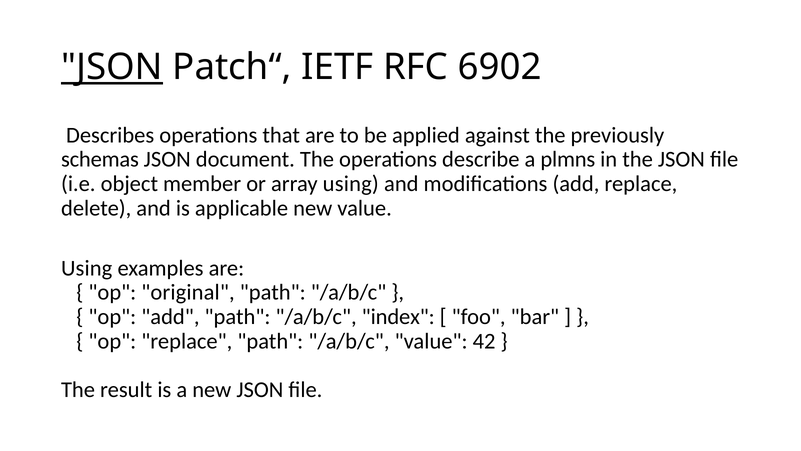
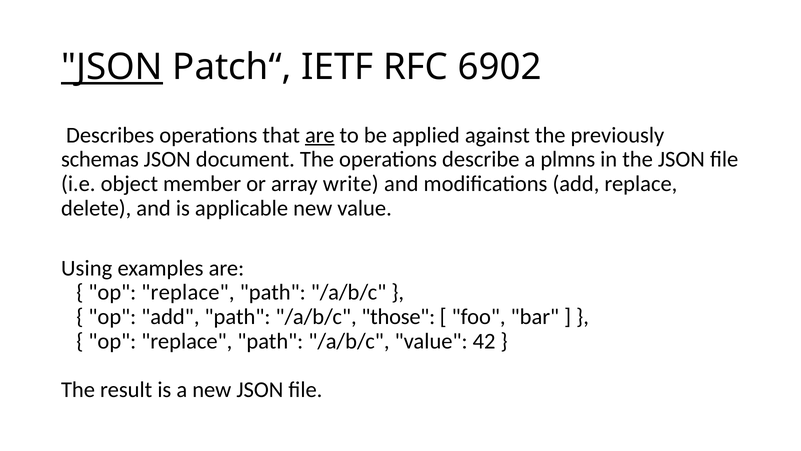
are at (320, 135) underline: none -> present
array using: using -> write
original at (188, 292): original -> replace
index: index -> those
